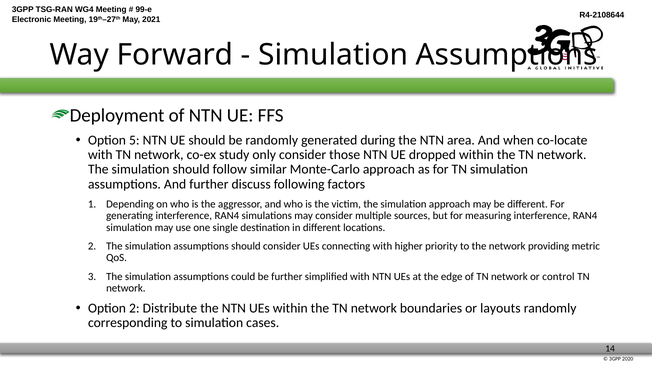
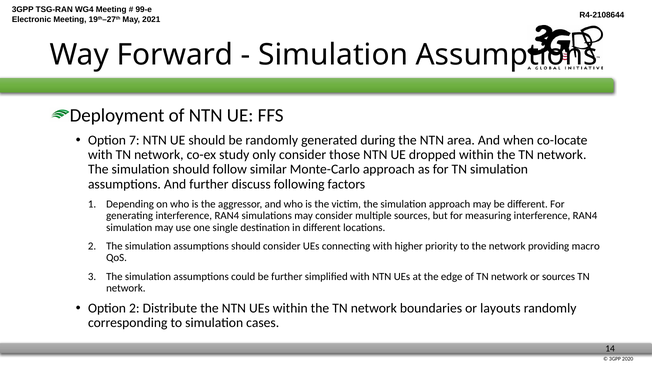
5: 5 -> 7
metric: metric -> macro
or control: control -> sources
